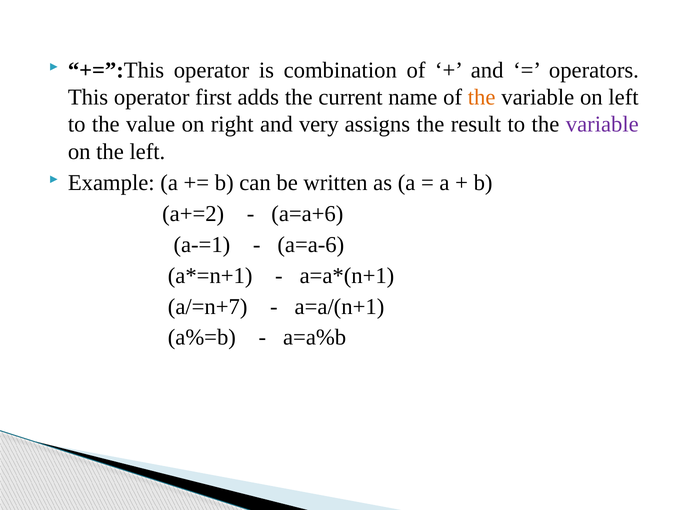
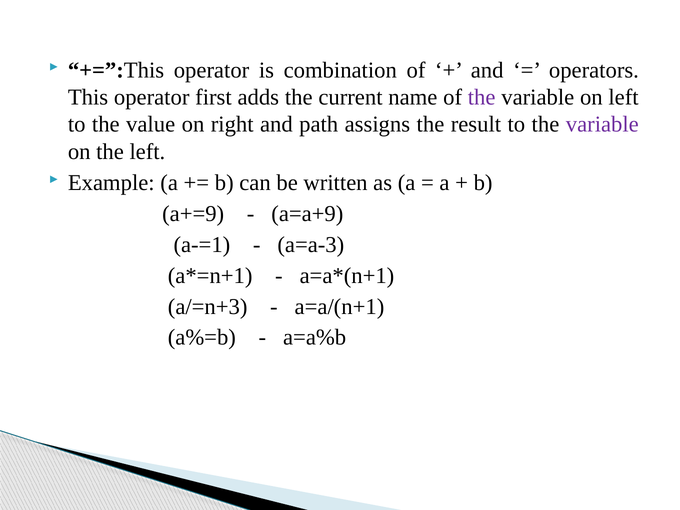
the at (482, 97) colour: orange -> purple
very: very -> path
a+=2: a+=2 -> a+=9
a=a+6: a=a+6 -> a=a+9
a=a-6: a=a-6 -> a=a-3
a/=n+7: a/=n+7 -> a/=n+3
